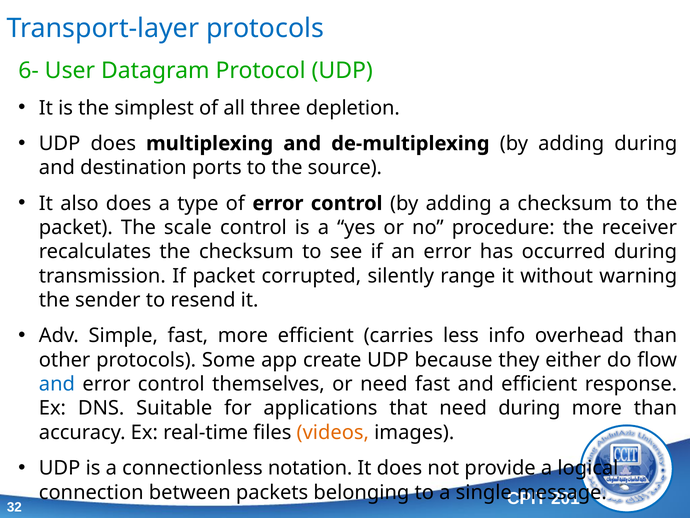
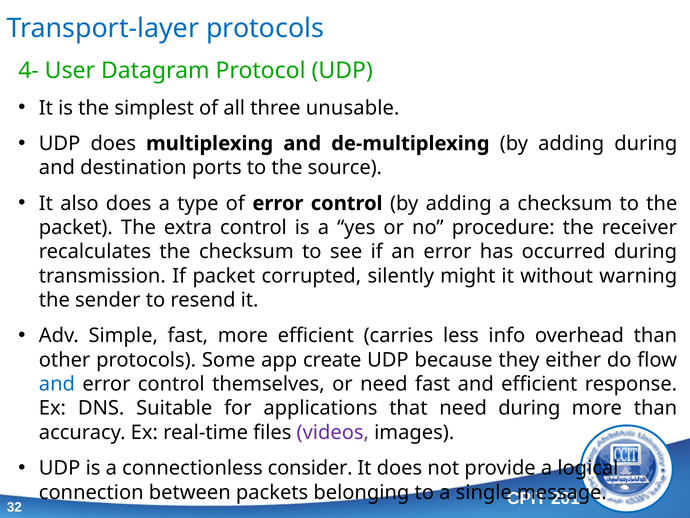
6-: 6- -> 4-
depletion: depletion -> unusable
scale: scale -> extra
range: range -> might
videos colour: orange -> purple
notation: notation -> consider
